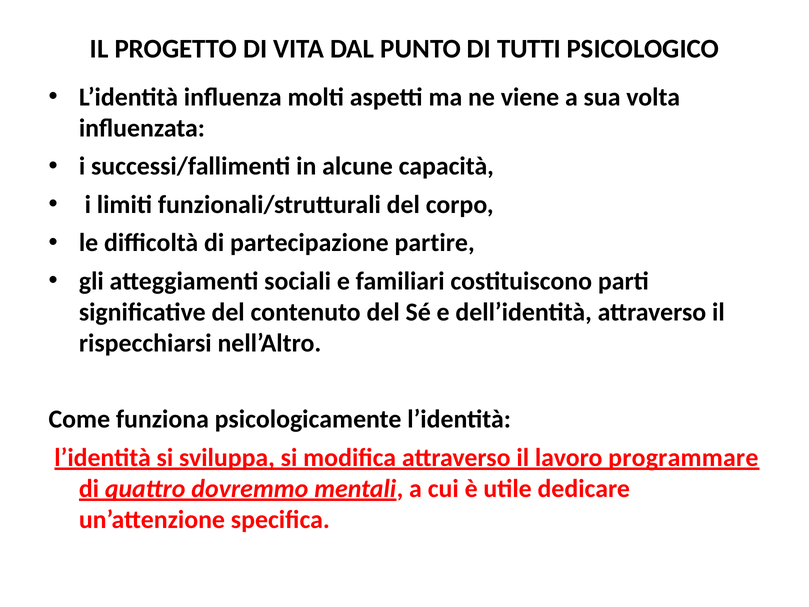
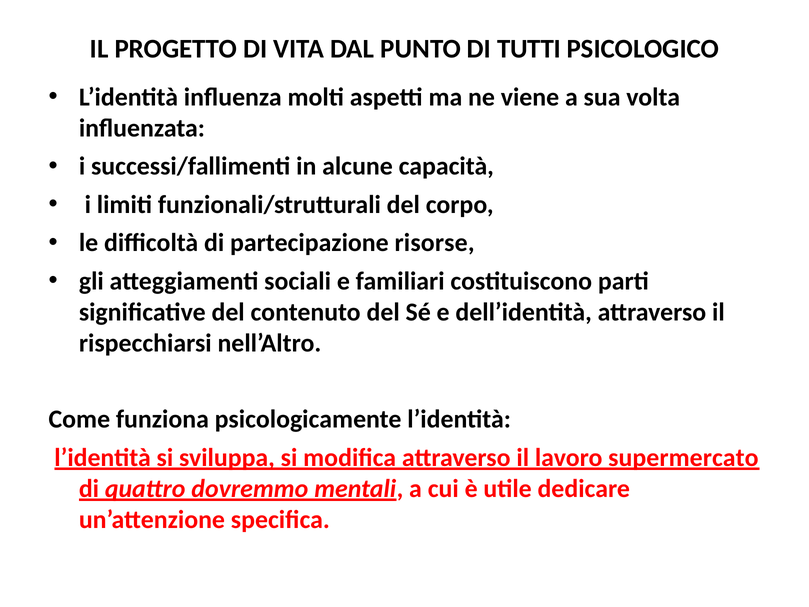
partire: partire -> risorse
programmare: programmare -> supermercato
